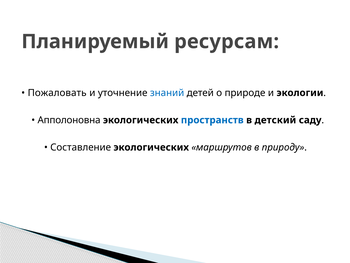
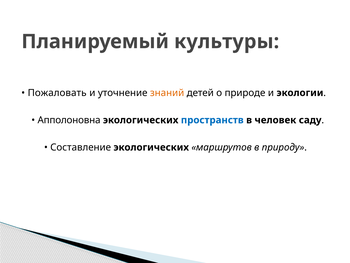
ресурсам: ресурсам -> культуры
знаний colour: blue -> orange
детский: детский -> человек
